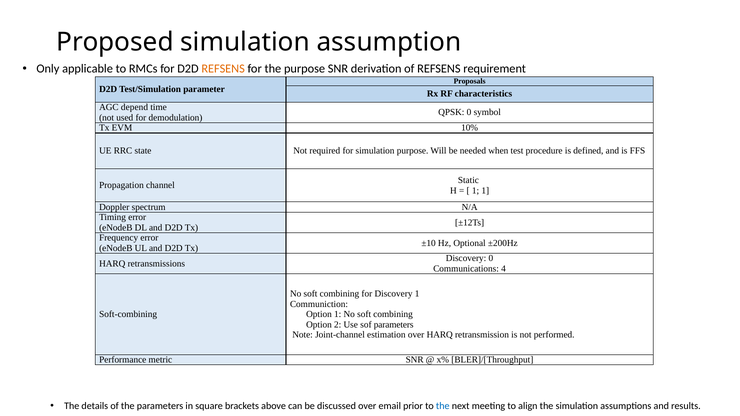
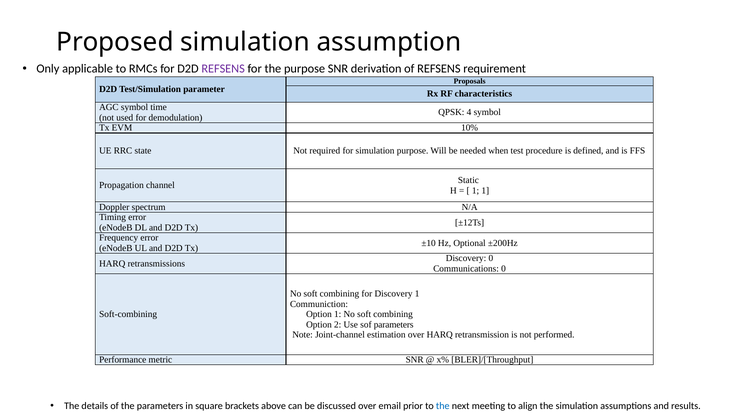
REFSENS at (223, 69) colour: orange -> purple
AGC depend: depend -> symbol
QPSK 0: 0 -> 4
Communications 4: 4 -> 0
